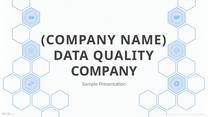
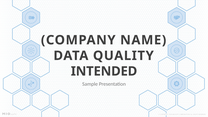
COMPANY at (104, 71): COMPANY -> INTENDED
